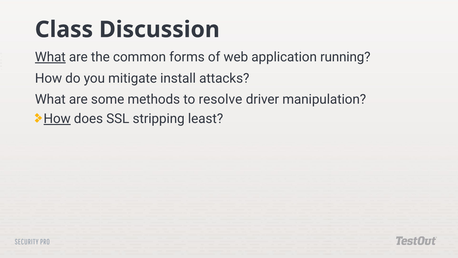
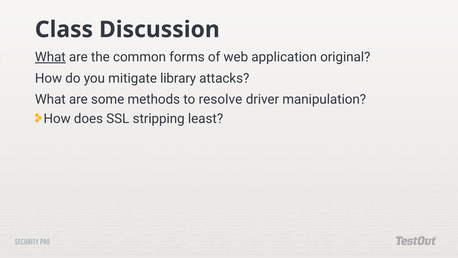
running: running -> original
install: install -> library
How at (57, 119) underline: present -> none
